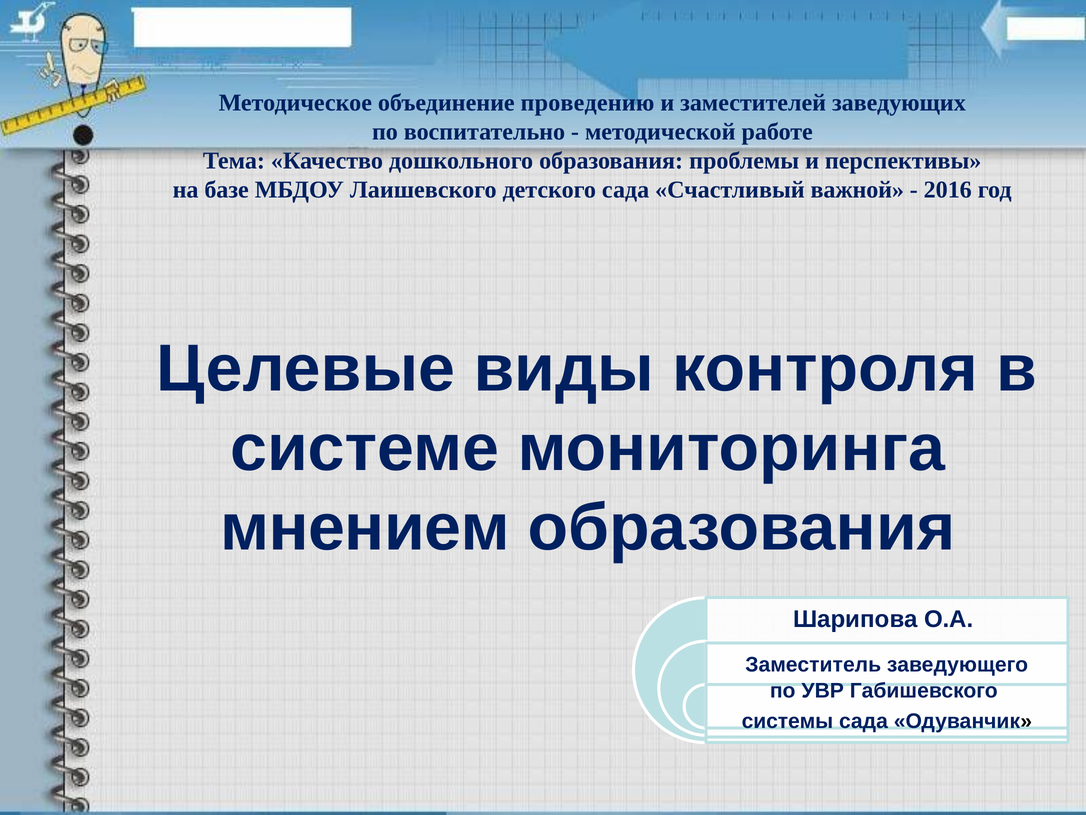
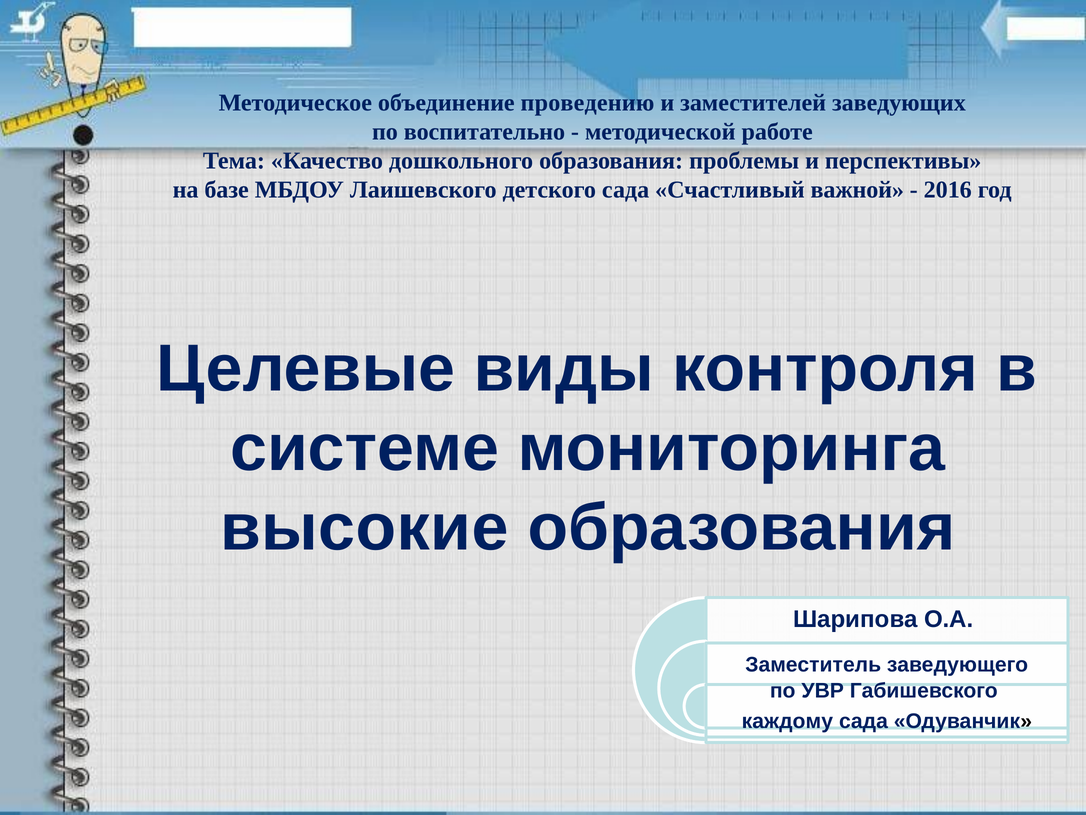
мнением: мнением -> высокие
системы: системы -> каждому
